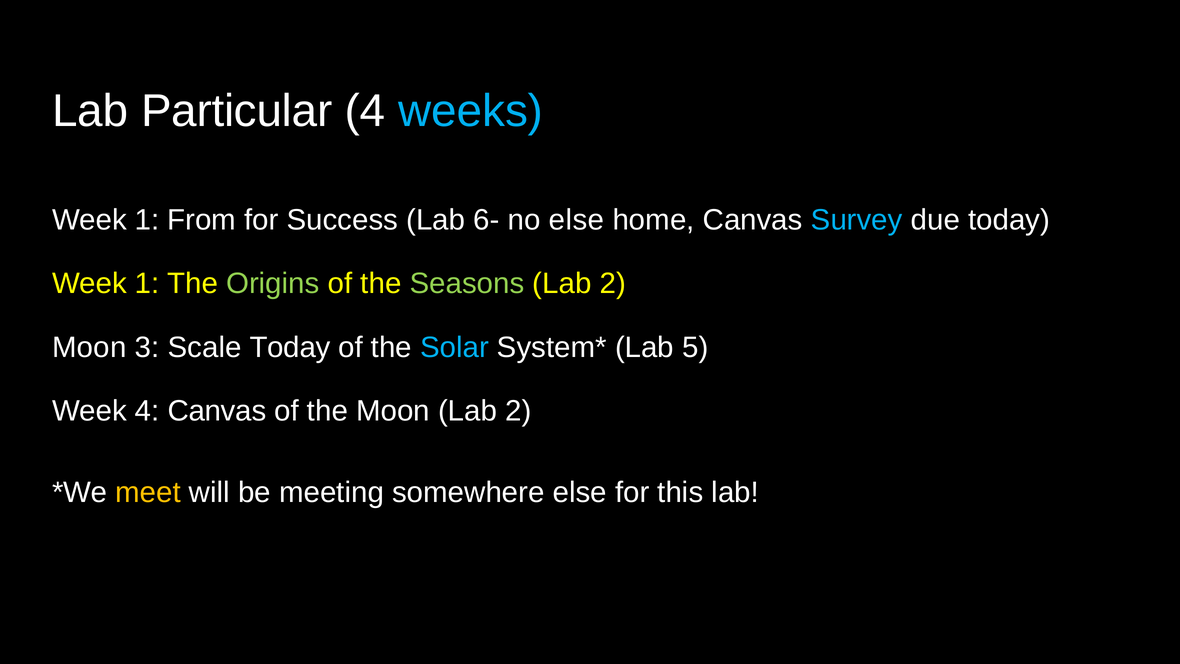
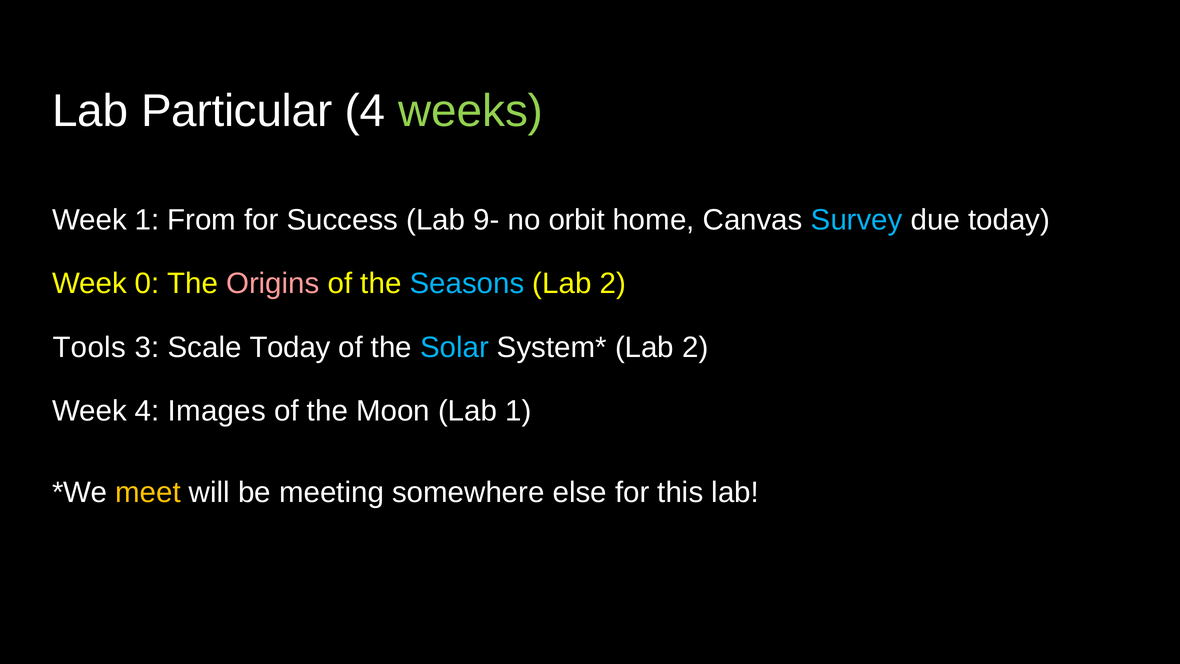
weeks colour: light blue -> light green
6-: 6- -> 9-
no else: else -> orbit
1 at (147, 284): 1 -> 0
Origins colour: light green -> pink
Seasons colour: light green -> light blue
Moon at (89, 347): Moon -> Tools
5 at (695, 347): 5 -> 2
4 Canvas: Canvas -> Images
Moon Lab 2: 2 -> 1
